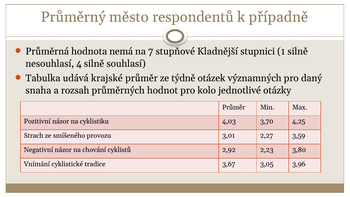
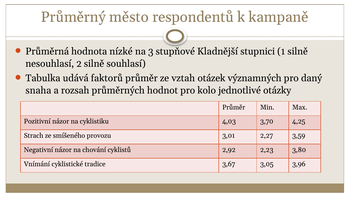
případně: případně -> kampaně
nemá: nemá -> nízké
7: 7 -> 3
4: 4 -> 2
krajské: krajské -> faktorů
týdně: týdně -> vztah
